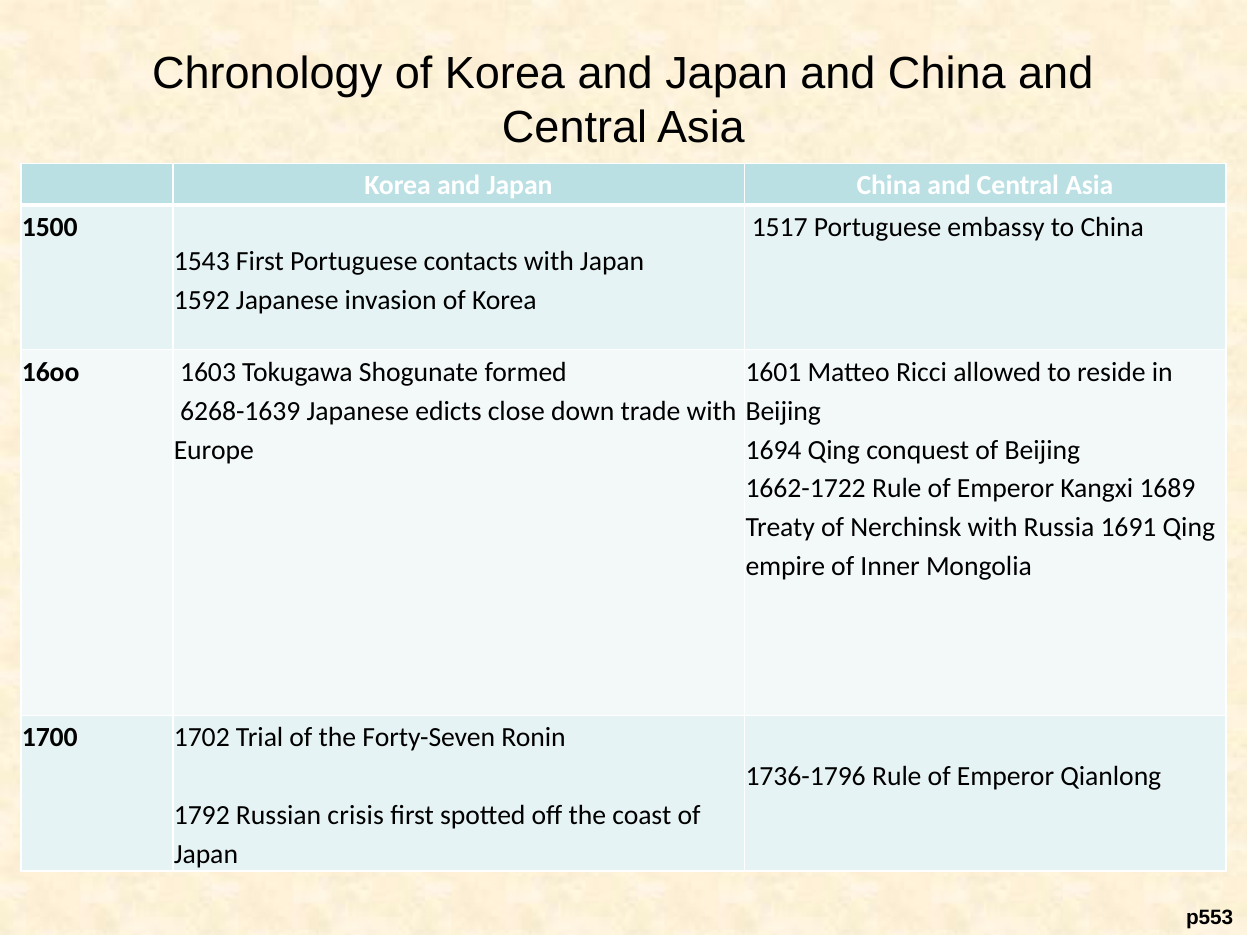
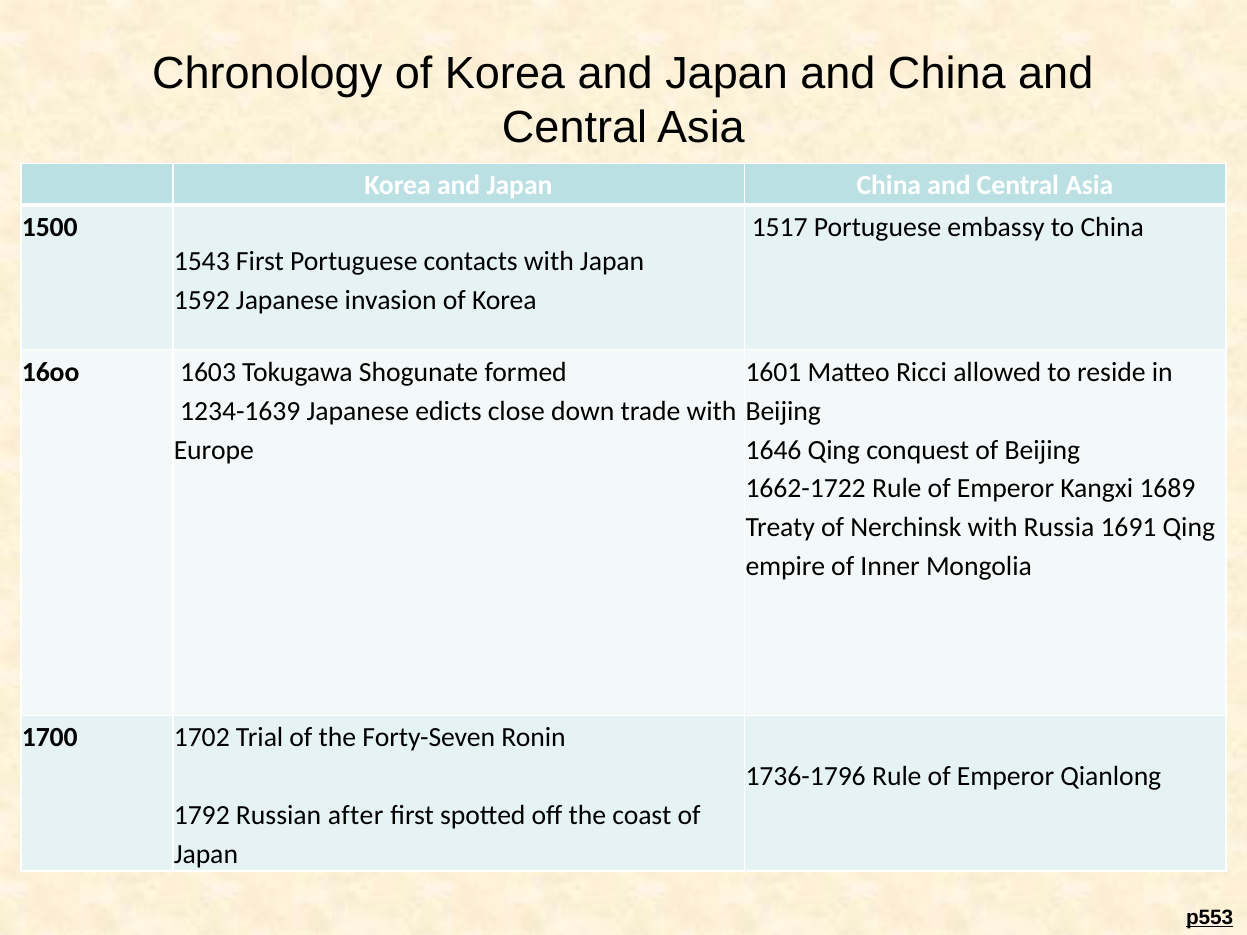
6268-1639: 6268-1639 -> 1234-1639
1694: 1694 -> 1646
crisis: crisis -> after
p553 underline: none -> present
